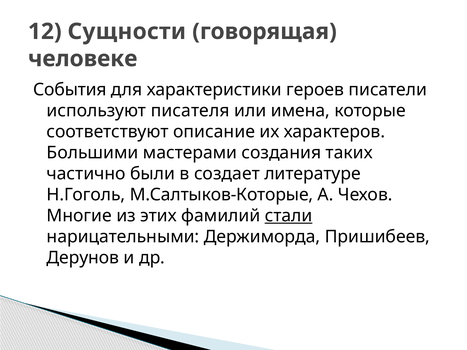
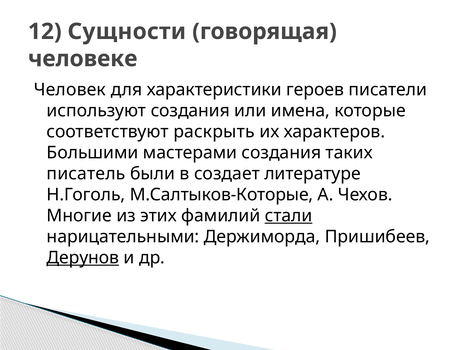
События: События -> Человек
используют писателя: писателя -> создания
описание: описание -> раскрыть
частично: частично -> писатель
Дерунов underline: none -> present
